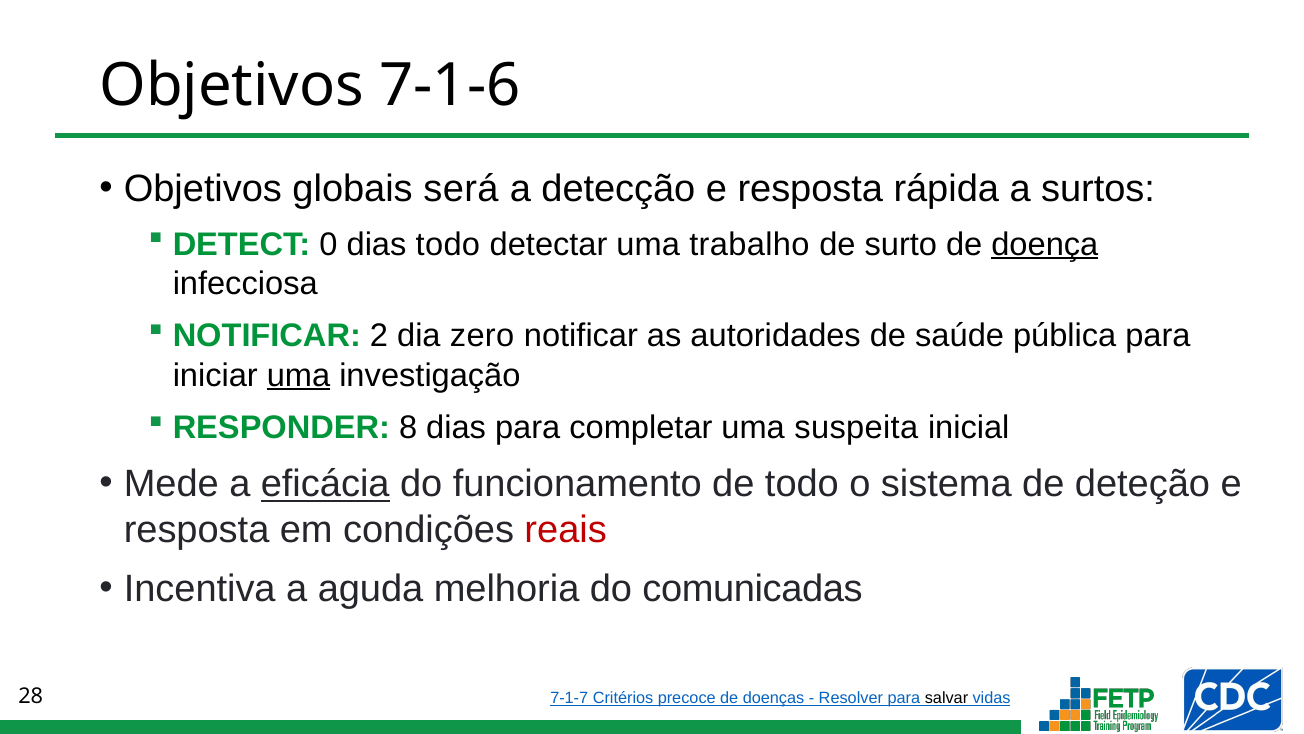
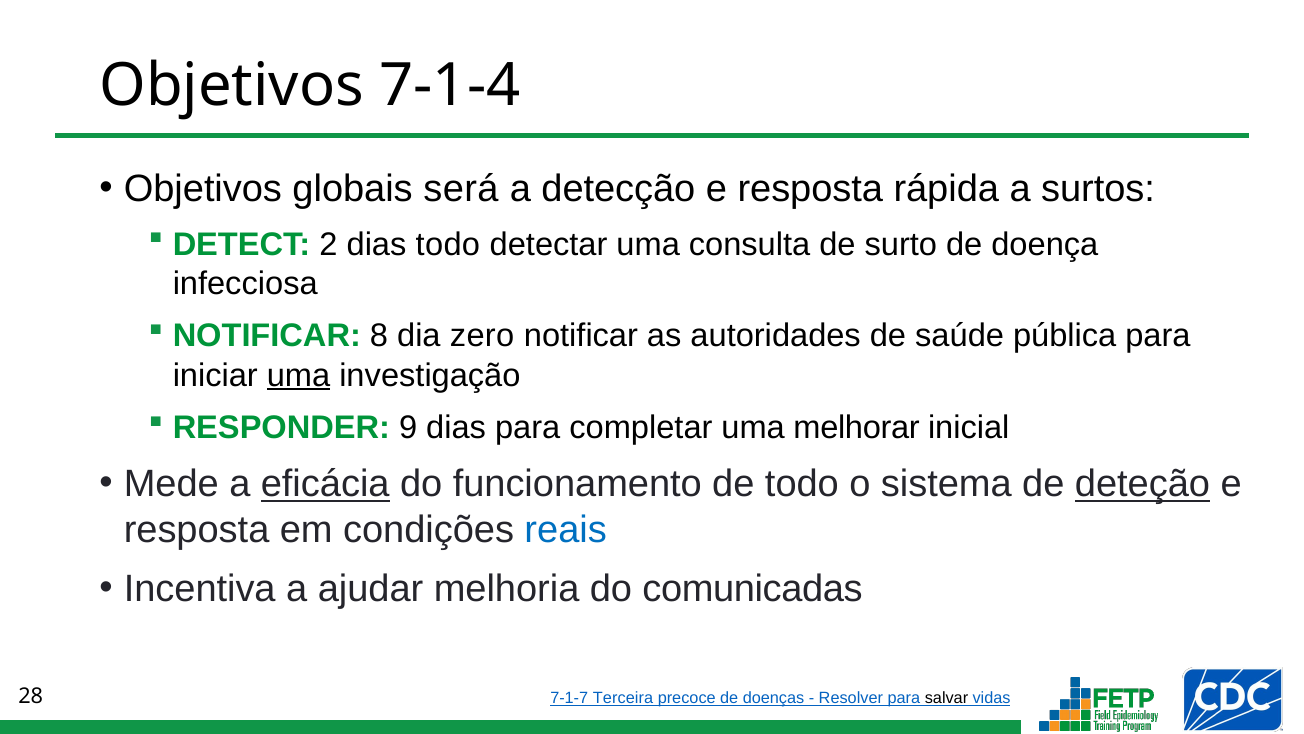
7-1-6: 7-1-6 -> 7-1-4
0: 0 -> 2
trabalho: trabalho -> consulta
doença underline: present -> none
2: 2 -> 8
8: 8 -> 9
suspeita: suspeita -> melhorar
deteção underline: none -> present
reais colour: red -> blue
aguda: aguda -> ajudar
Critérios: Critérios -> Terceira
